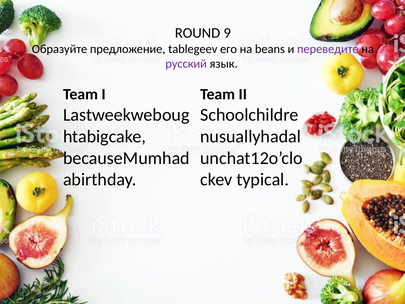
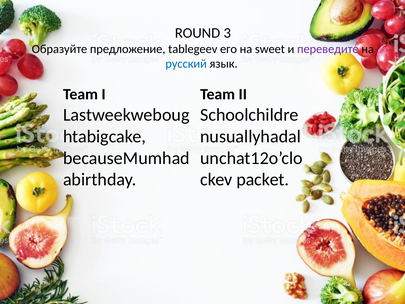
9: 9 -> 3
beans: beans -> sweet
русский colour: purple -> blue
typical: typical -> packet
